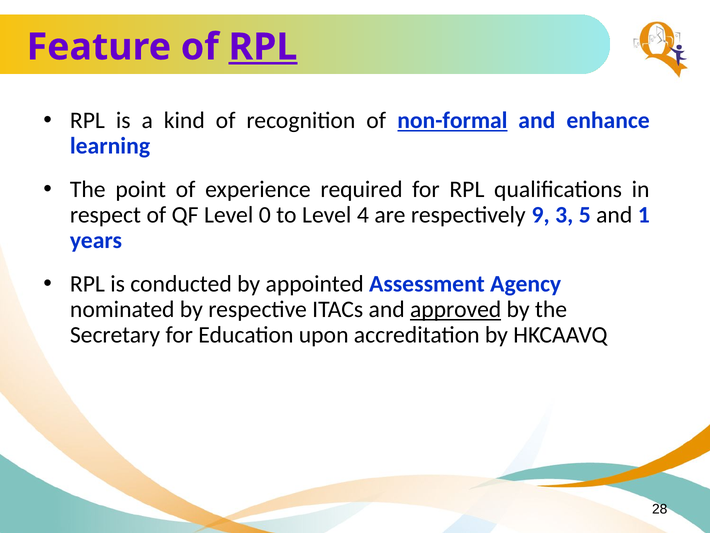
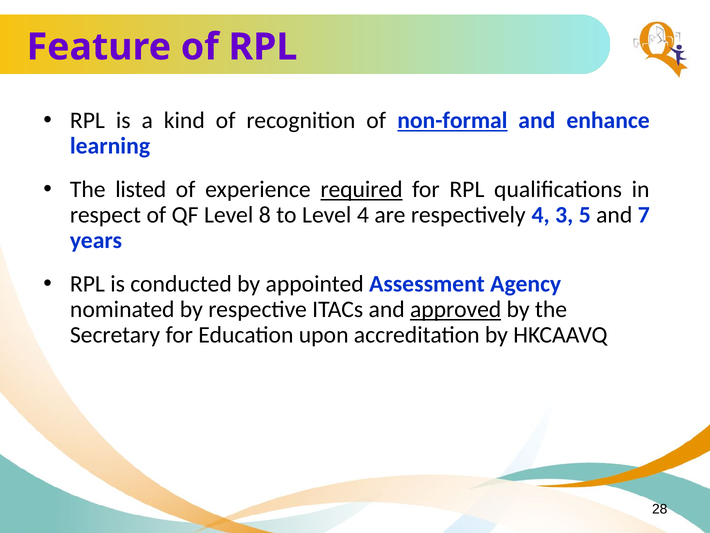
RPL at (263, 47) underline: present -> none
point: point -> listed
required underline: none -> present
0: 0 -> 8
respectively 9: 9 -> 4
1: 1 -> 7
